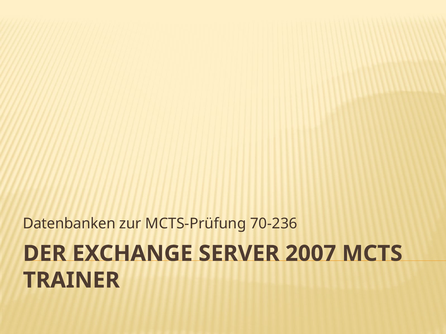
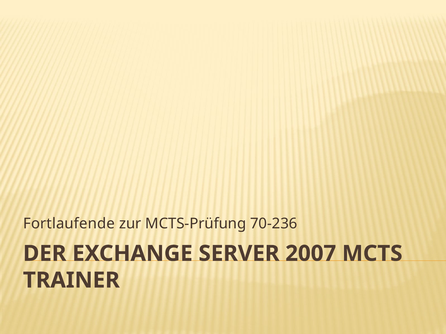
Datenbanken: Datenbanken -> Fortlaufende
